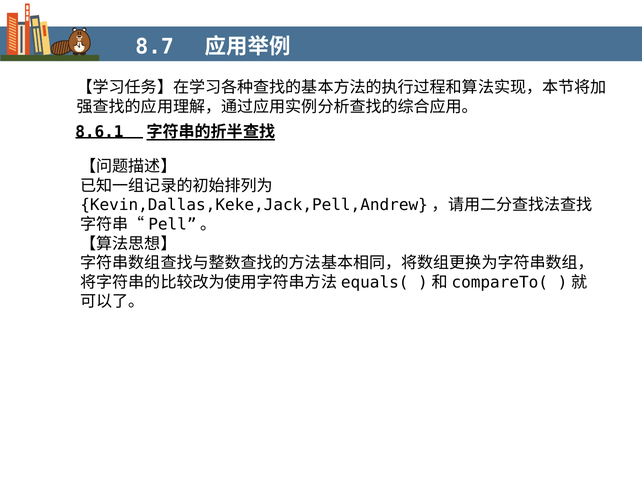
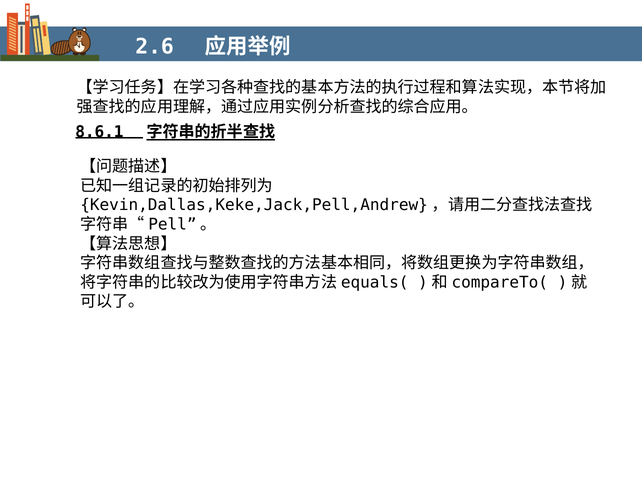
8.7: 8.7 -> 2.6
